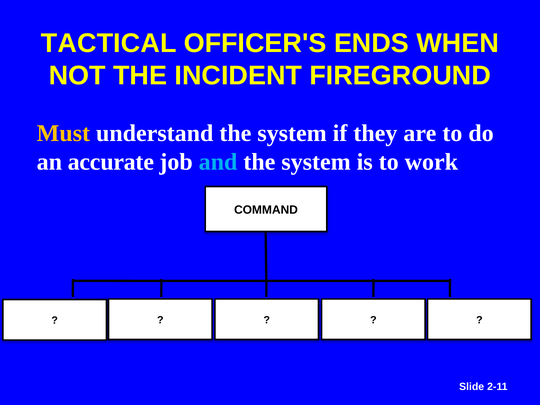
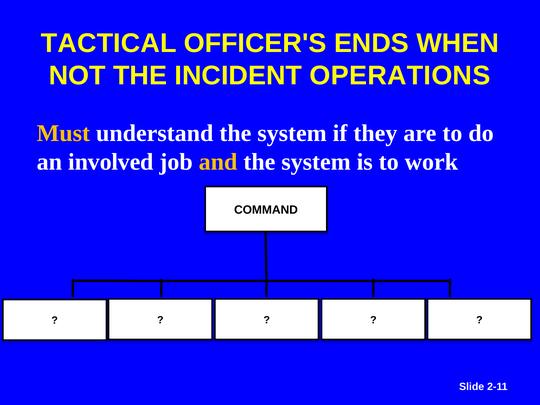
FIREGROUND: FIREGROUND -> OPERATIONS
accurate: accurate -> involved
and colour: light blue -> yellow
